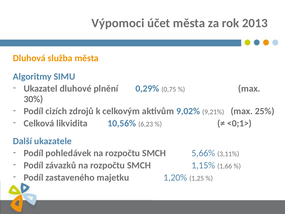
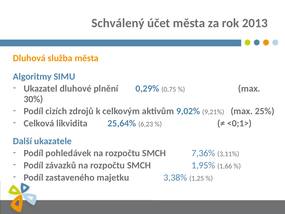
Výpomoci: Výpomoci -> Schválený
10,56%: 10,56% -> 25,64%
5,66%: 5,66% -> 7,36%
1,15%: 1,15% -> 1,95%
1,20%: 1,20% -> 3,38%
